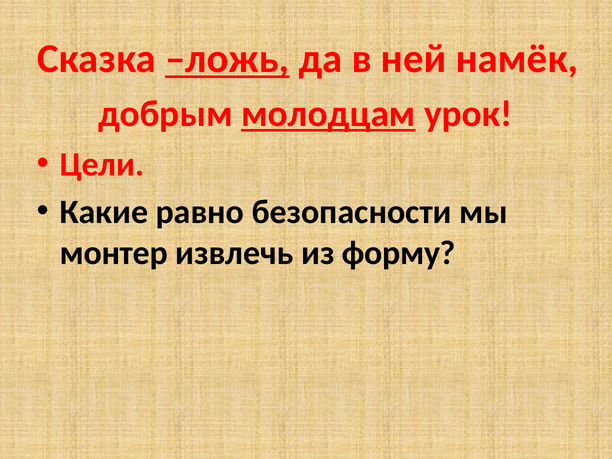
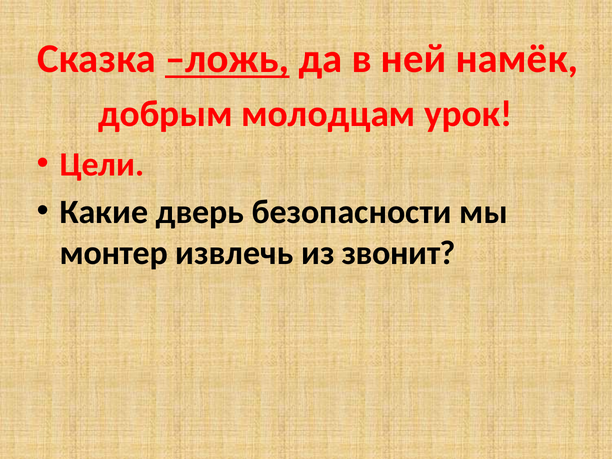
молодцам underline: present -> none
равно: равно -> дверь
форму: форму -> звонит
